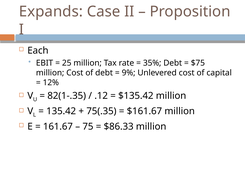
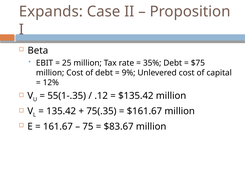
Each: Each -> Beta
82(1-.35: 82(1-.35 -> 55(1-.35
$86.33: $86.33 -> $83.67
